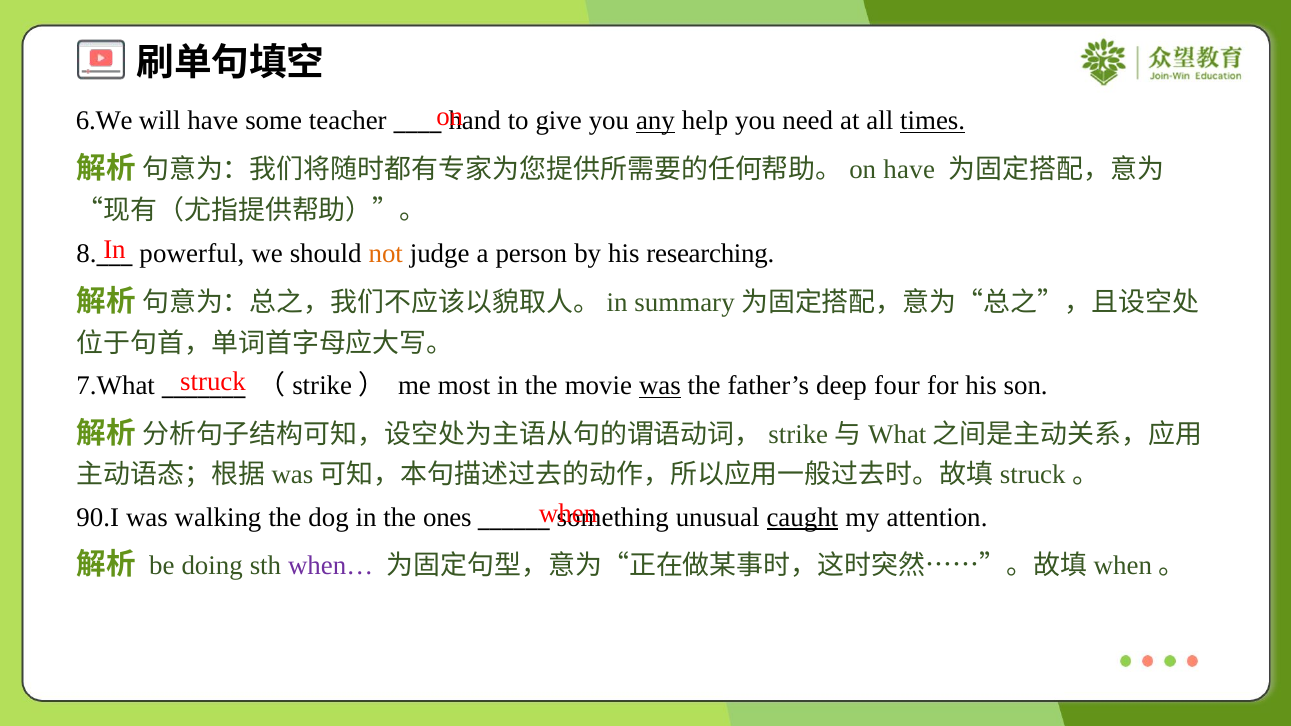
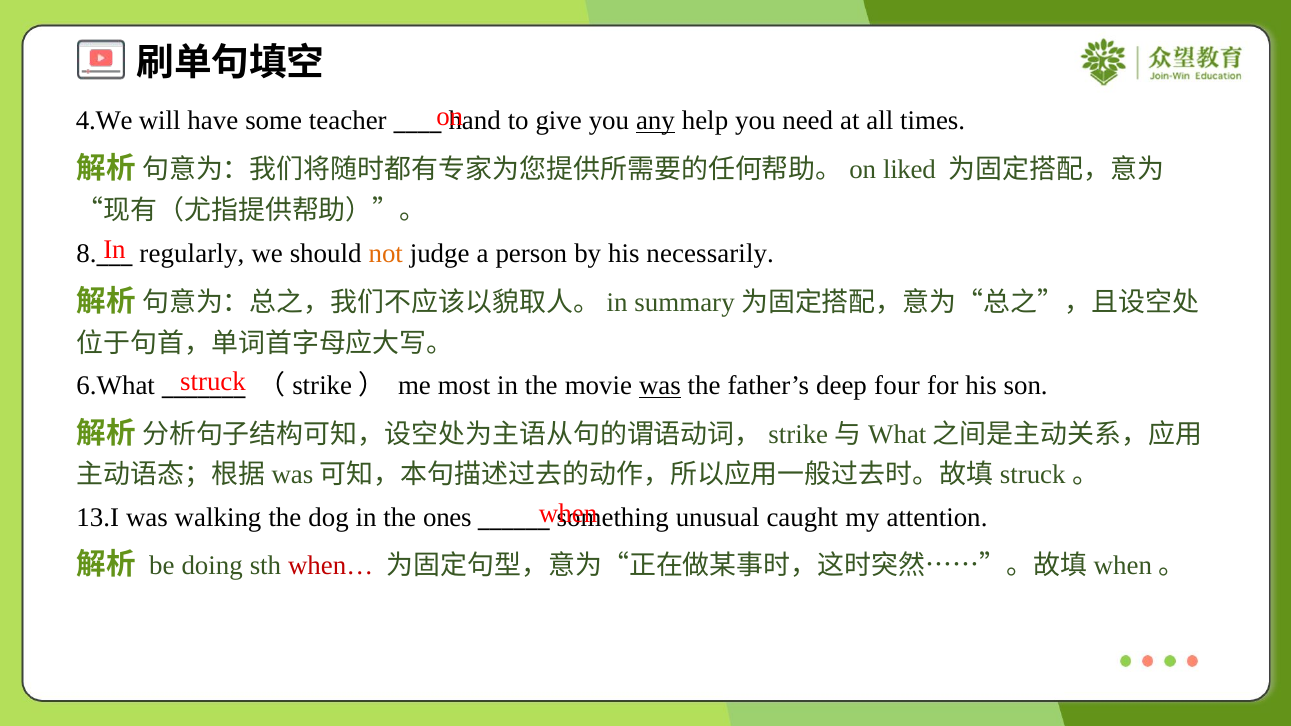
6.We: 6.We -> 4.We
times underline: present -> none
have at (909, 169): have -> liked
powerful: powerful -> regularly
researching: researching -> necessarily
7.What: 7.What -> 6.What
90.I: 90.I -> 13.I
caught underline: present -> none
when… colour: purple -> red
